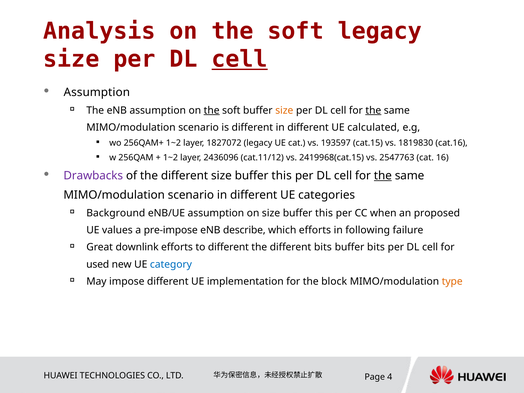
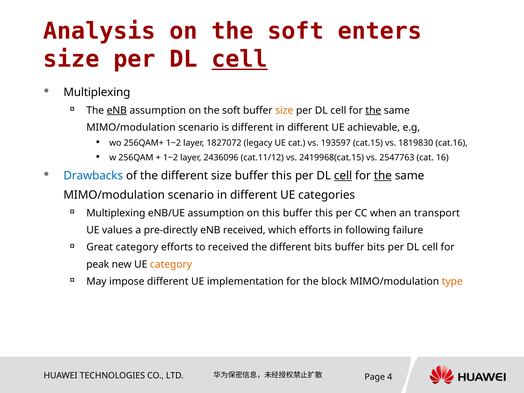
soft legacy: legacy -> enters
Assumption at (97, 92): Assumption -> Multiplexing
eNB at (117, 110) underline: none -> present
the at (212, 110) underline: present -> none
calculated: calculated -> achievable
Drawbacks colour: purple -> blue
cell at (343, 176) underline: none -> present
Background at (116, 213): Background -> Multiplexing
on size: size -> this
proposed: proposed -> transport
pre-impose: pre-impose -> pre-directly
eNB describe: describe -> received
Great downlink: downlink -> category
to different: different -> received
used: used -> peak
category at (171, 264) colour: blue -> orange
